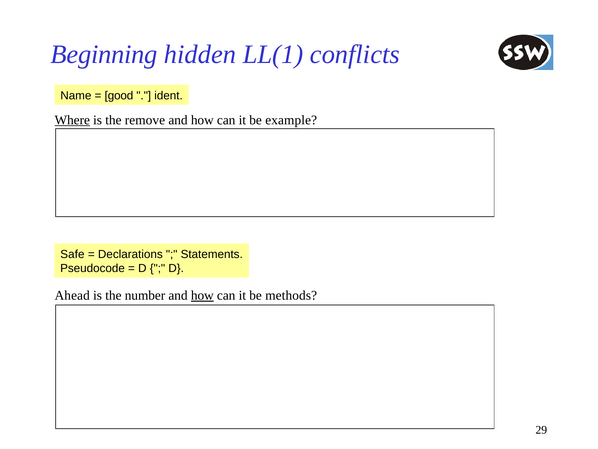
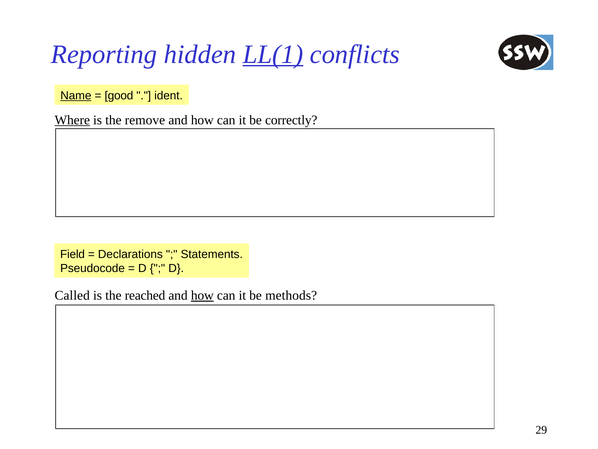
Beginning: Beginning -> Reporting
LL(1 at (273, 54) underline: none -> present
Name at (76, 95) underline: none -> present
example: example -> correctly
Safe: Safe -> Field
Ahead: Ahead -> Called
number: number -> reached
